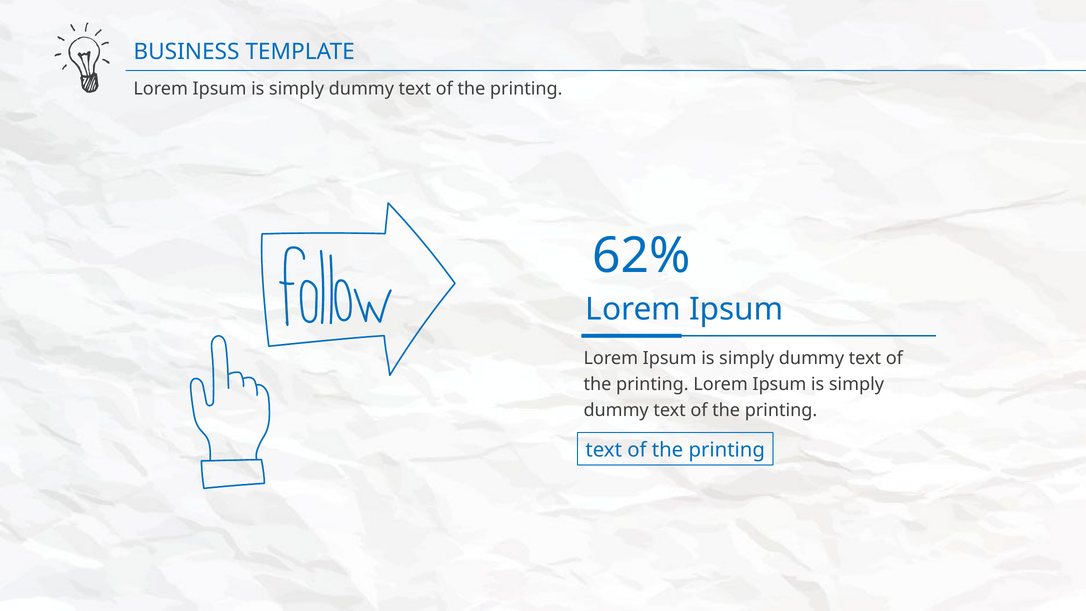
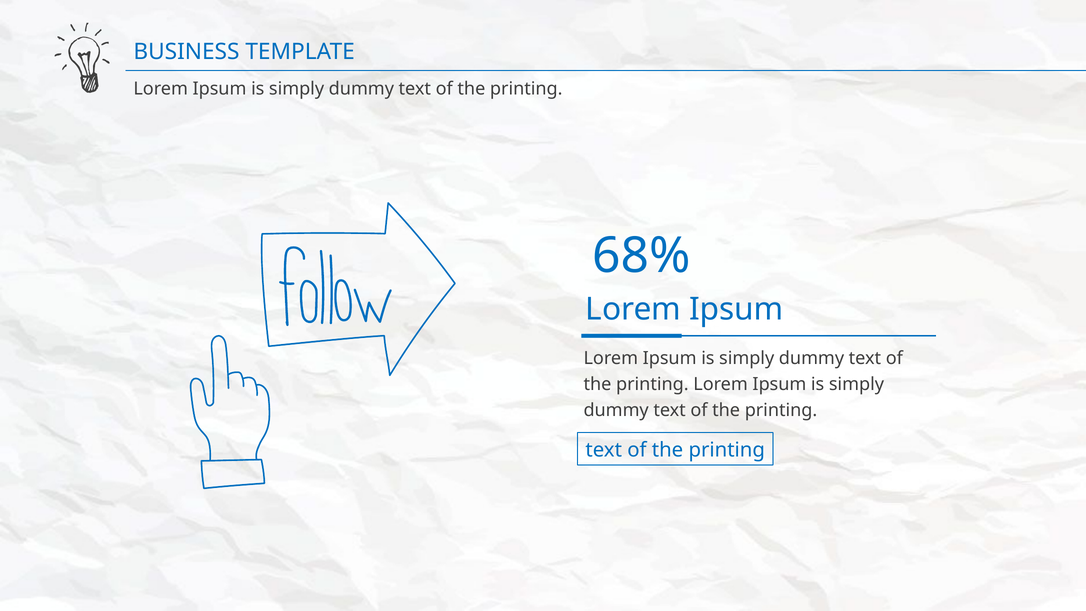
62%: 62% -> 68%
